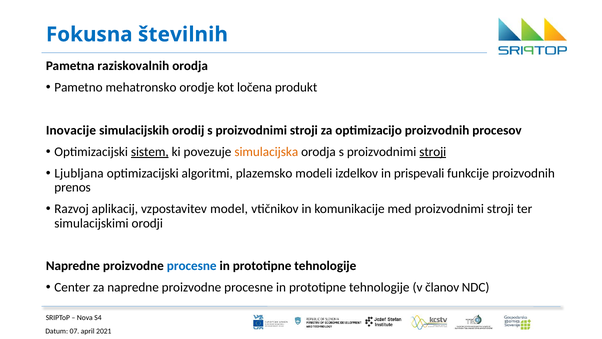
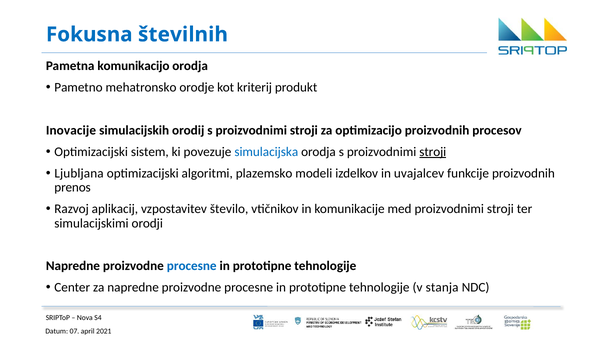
raziskovalnih: raziskovalnih -> komunikacijo
ločena: ločena -> kriterij
sistem underline: present -> none
simulacijska colour: orange -> blue
prispevali: prispevali -> uvajalcev
model: model -> število
članov: članov -> stanja
